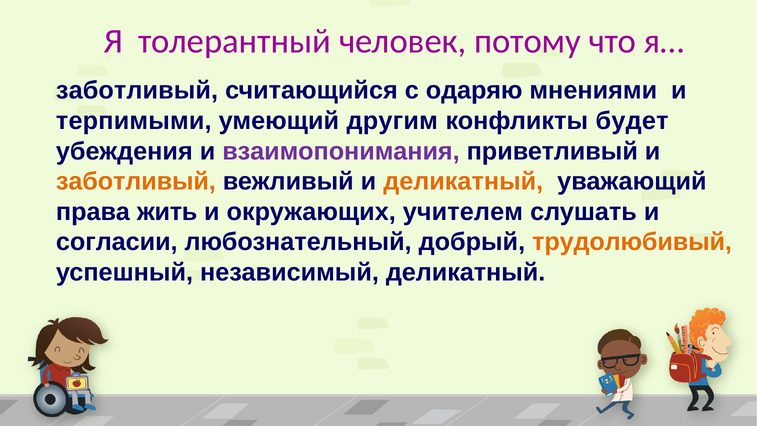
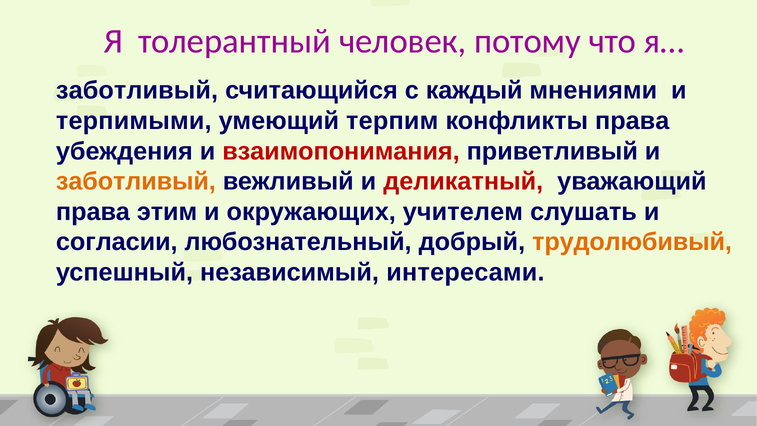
одаряю: одаряю -> каждый
другим: другим -> терпим
конфликты будет: будет -> права
взаимопонимания colour: purple -> red
деликатный at (463, 181) colour: orange -> red
жить: жить -> этим
независимый деликатный: деликатный -> интересами
